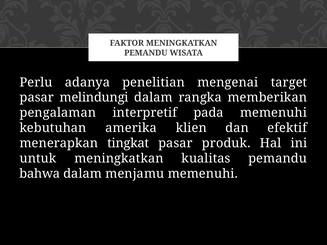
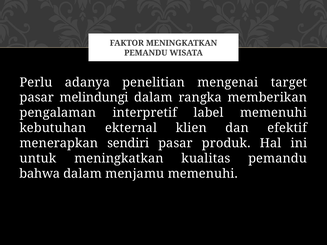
pada: pada -> label
amerika: amerika -> ekternal
tingkat: tingkat -> sendiri
